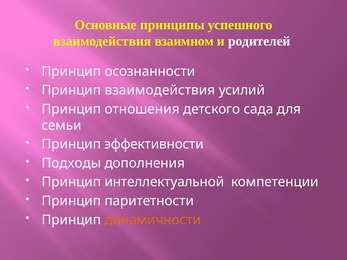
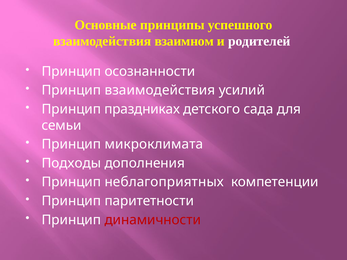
отношения: отношения -> праздниках
эффективности: эффективности -> микроклимата
интеллектуальной: интеллектуальной -> неблагоприятных
динамичности colour: orange -> red
